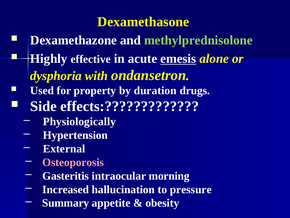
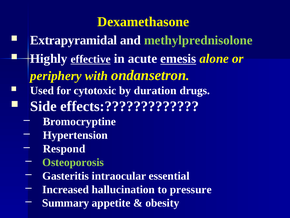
Dexamethazone: Dexamethazone -> Extrapyramidal
effective underline: none -> present
dysphoria: dysphoria -> periphery
property: property -> cytotoxic
Physiologically: Physiologically -> Bromocryptine
External: External -> Respond
Osteoporosis colour: pink -> light green
morning: morning -> essential
